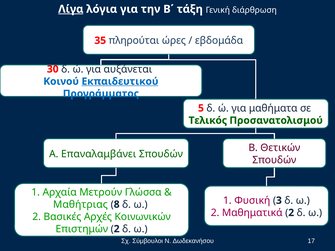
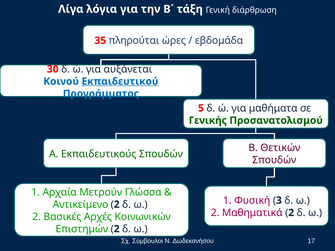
Λίγα underline: present -> none
Τελικός: Τελικός -> Γενικής
Επαναλαμβάνει: Επαναλαμβάνει -> Εκπαιδευτικούς
Μαθήτριας: Μαθήτριας -> Αντικείμενο
8 at (117, 205): 8 -> 2
